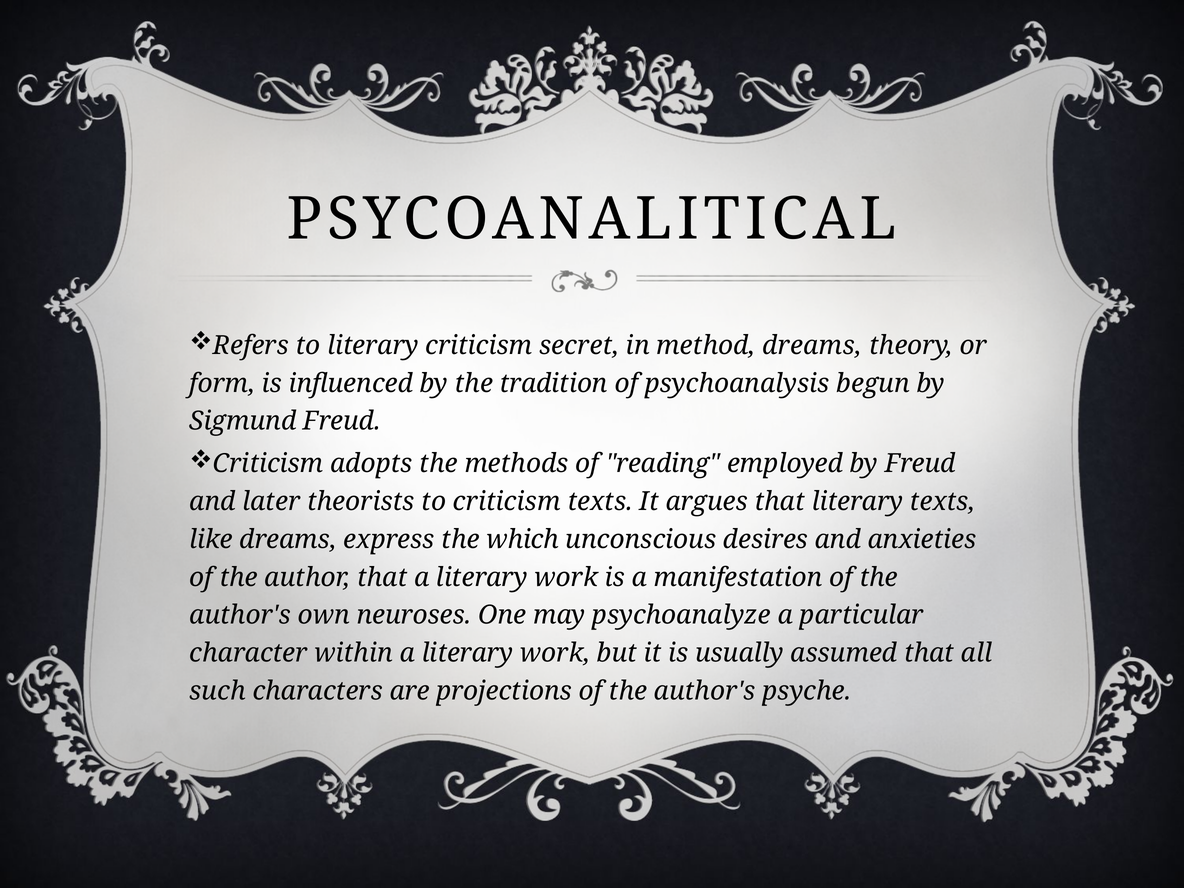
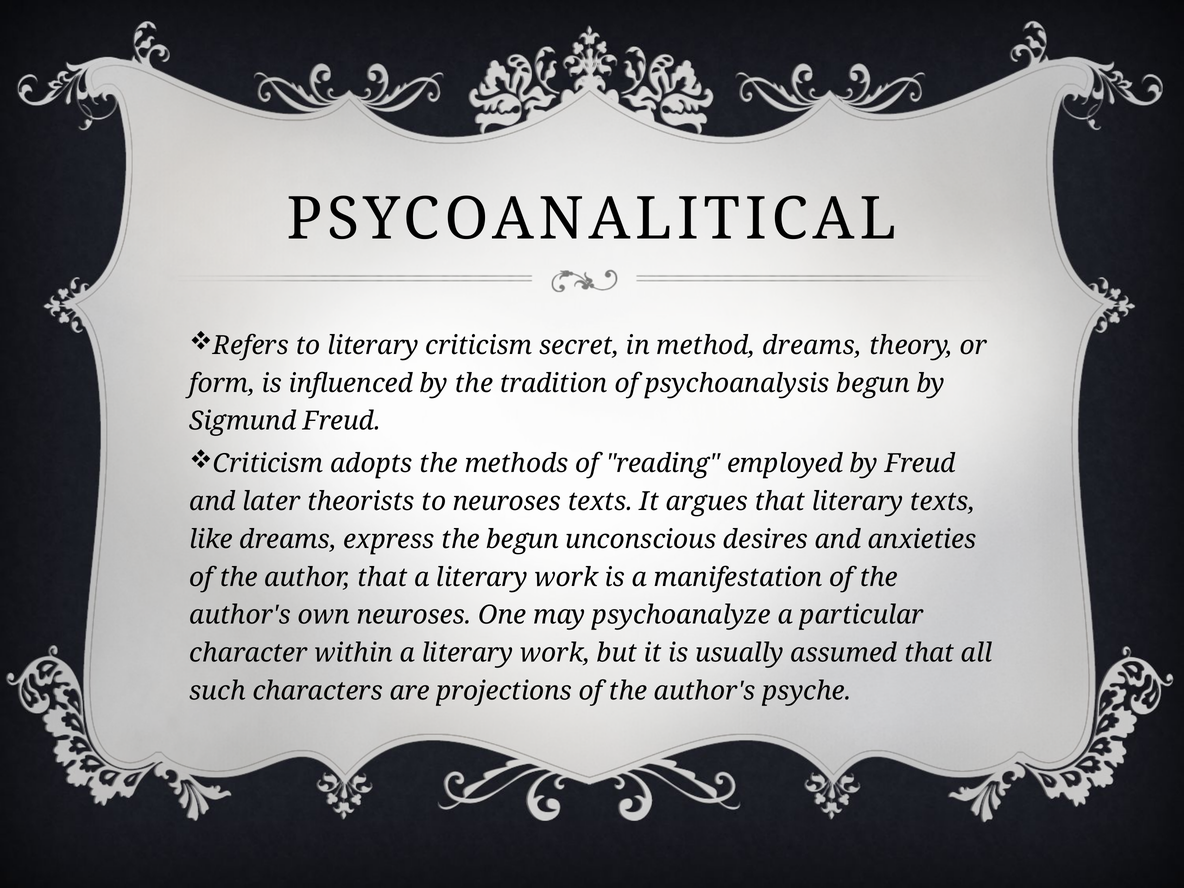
to criticism: criticism -> neuroses
the which: which -> begun
